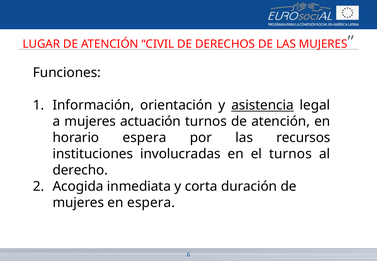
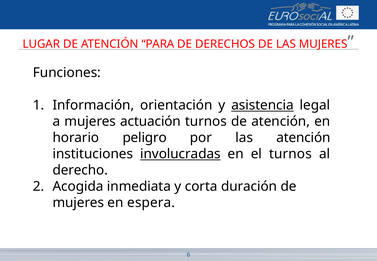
CIVIL: CIVIL -> PARA
horario espera: espera -> peligro
las recursos: recursos -> atención
involucradas underline: none -> present
